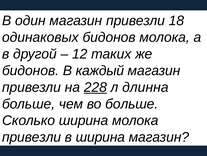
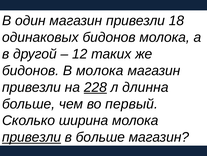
В каждый: каждый -> молока
во больше: больше -> первый
привезли at (32, 137) underline: none -> present
в ширина: ширина -> больше
